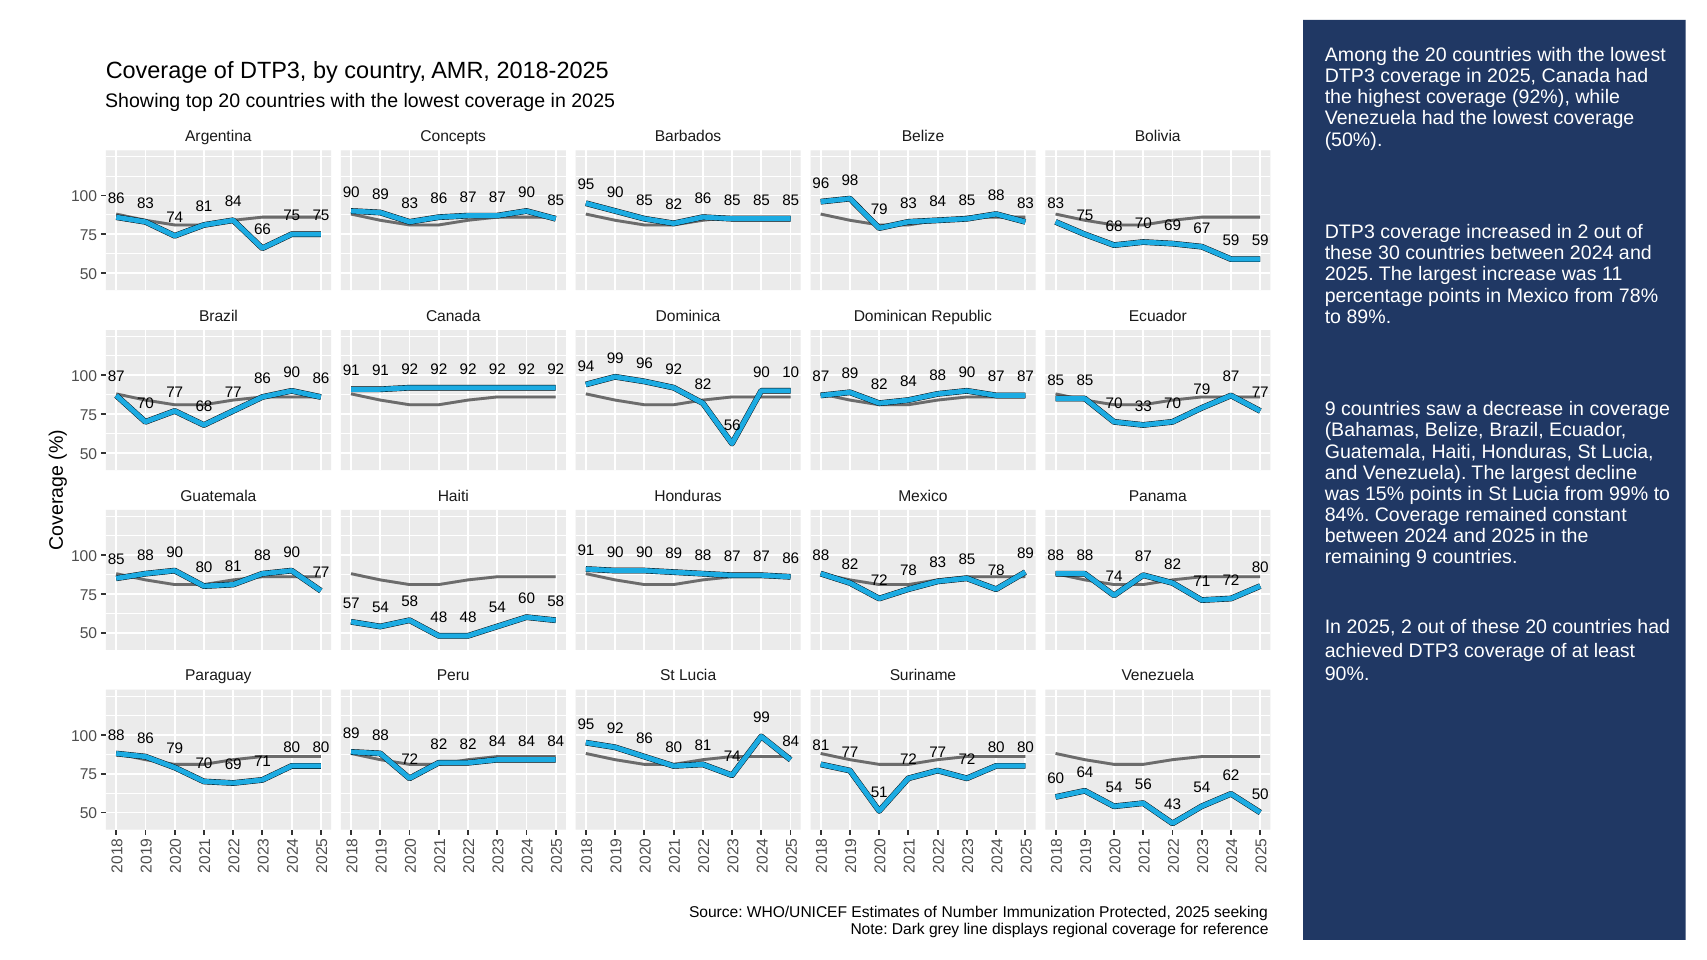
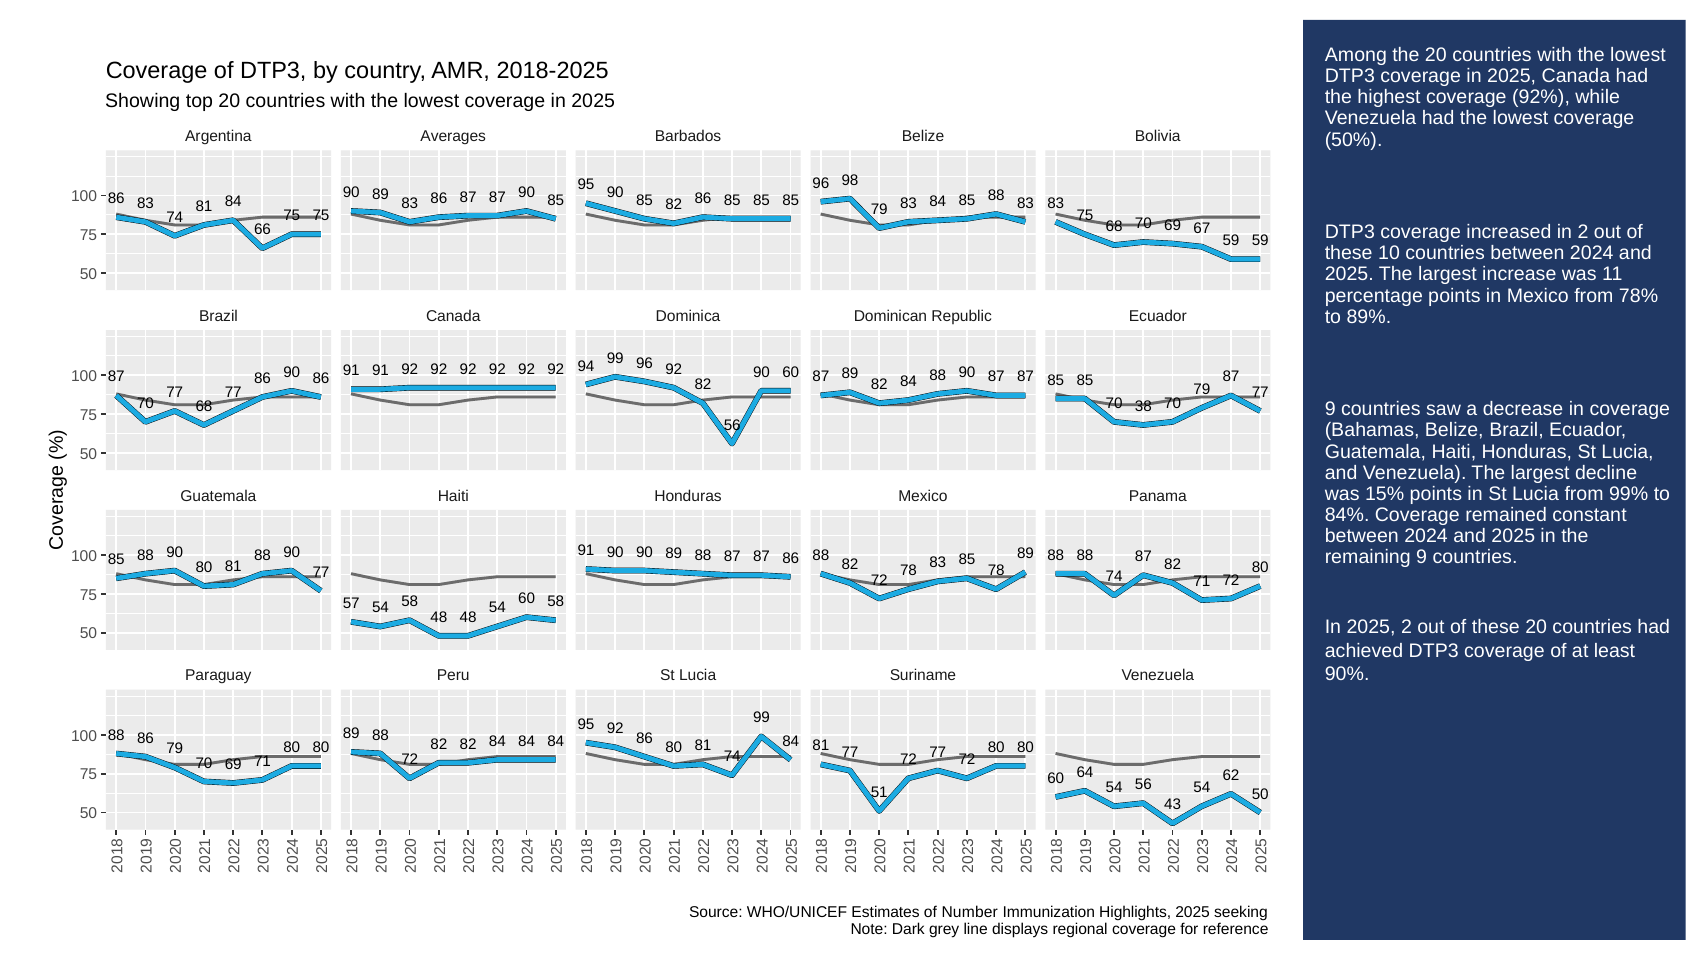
Concepts: Concepts -> Averages
30: 30 -> 10
90 10: 10 -> 60
33: 33 -> 38
Protected: Protected -> Highlights
